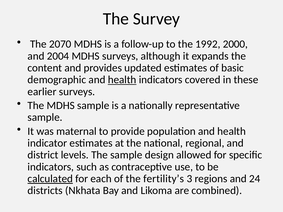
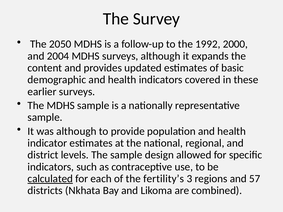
2070: 2070 -> 2050
health at (122, 80) underline: present -> none
was maternal: maternal -> although
24: 24 -> 57
